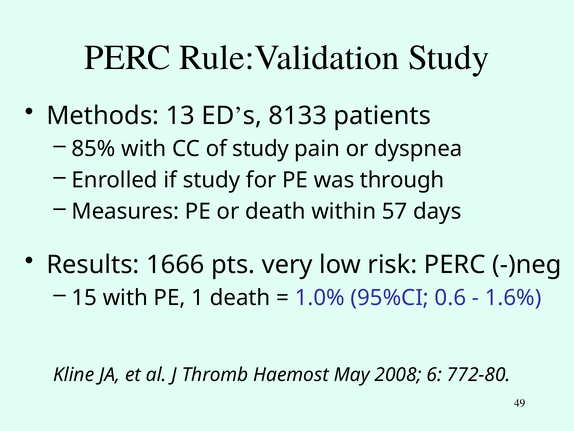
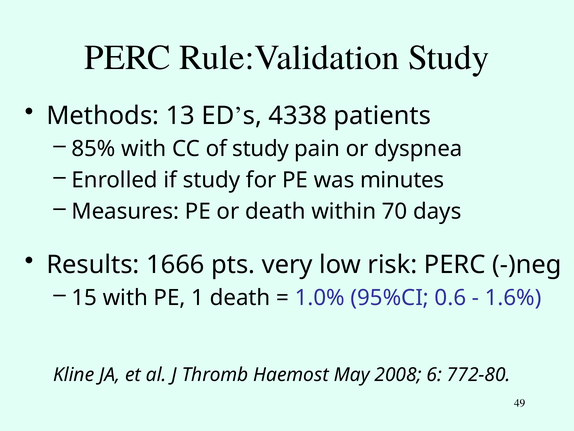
8133: 8133 -> 4338
through: through -> minutes
57: 57 -> 70
